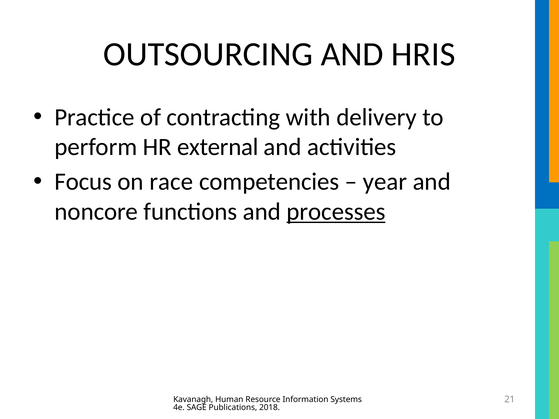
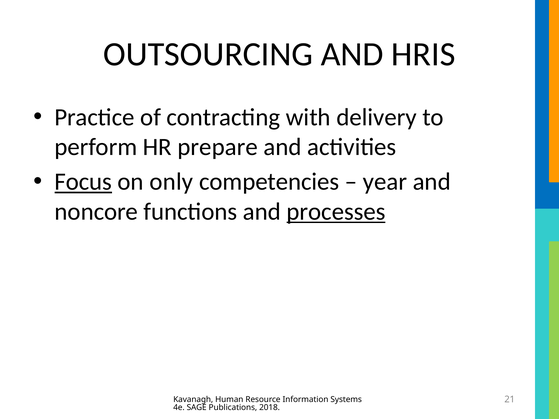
external: external -> prepare
Focus underline: none -> present
race: race -> only
